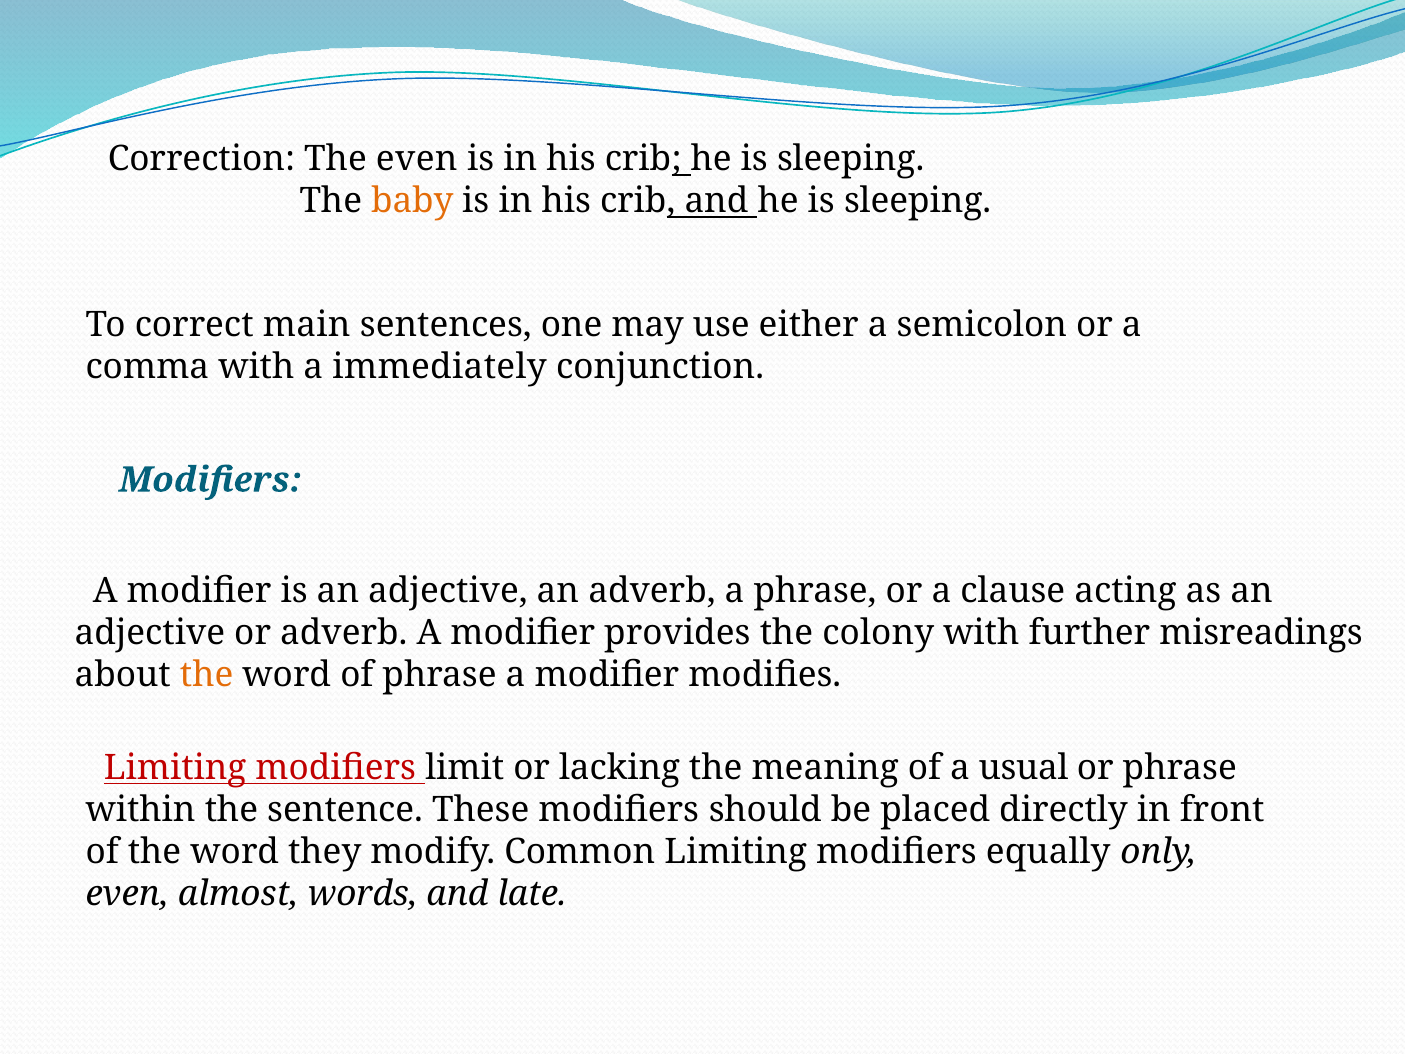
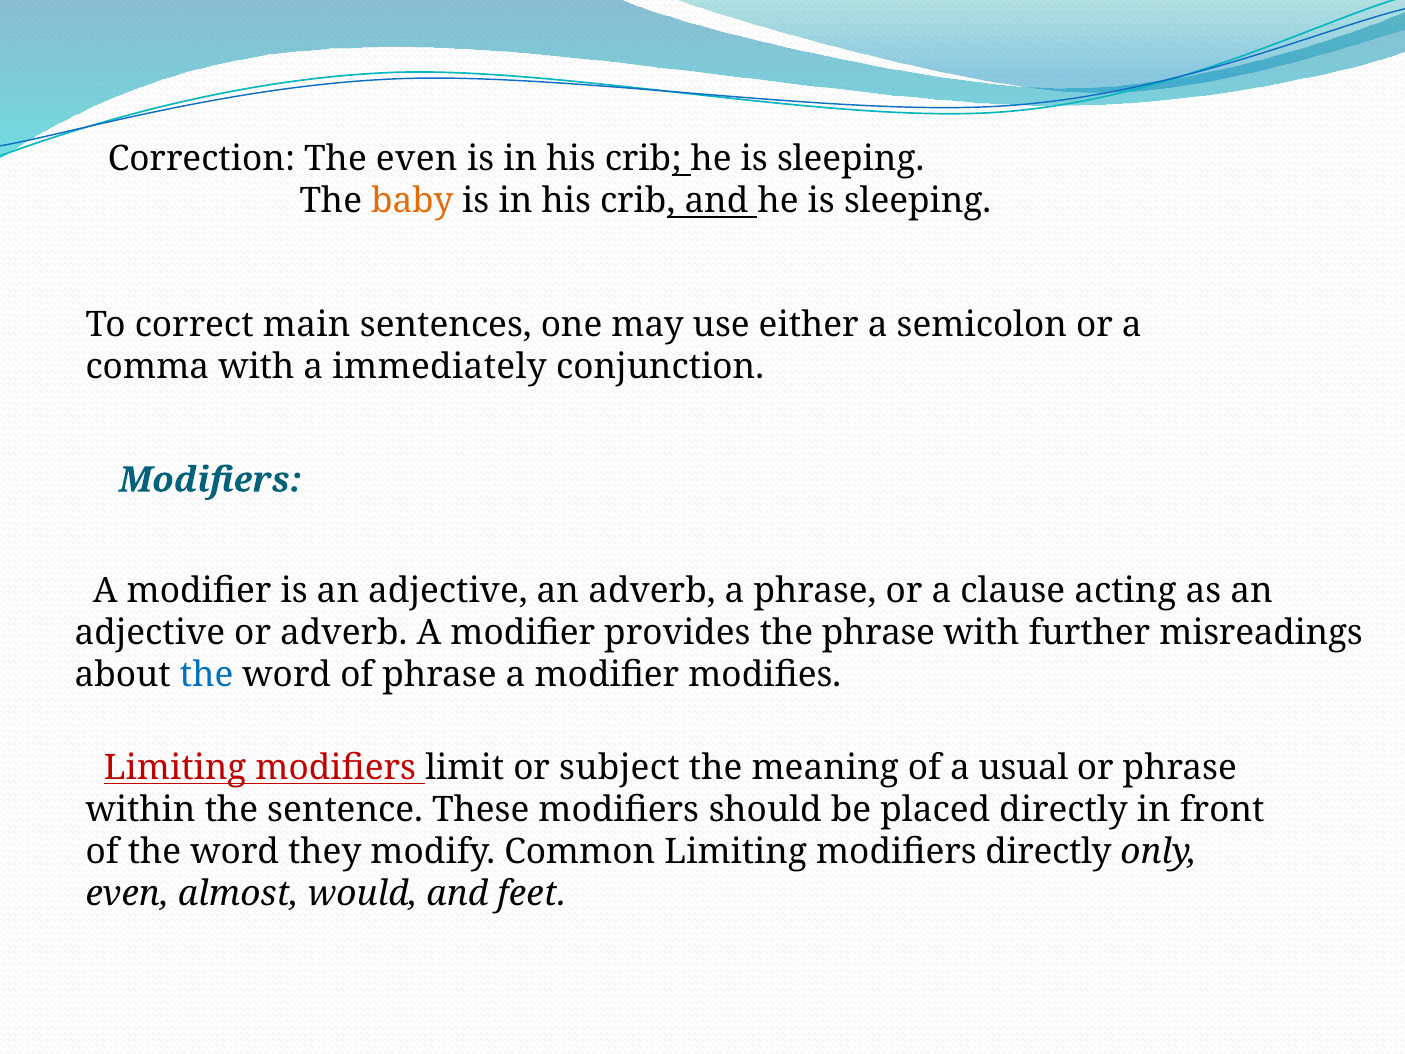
the colony: colony -> phrase
the at (207, 675) colour: orange -> blue
lacking: lacking -> subject
modifiers equally: equally -> directly
words: words -> would
late: late -> feet
